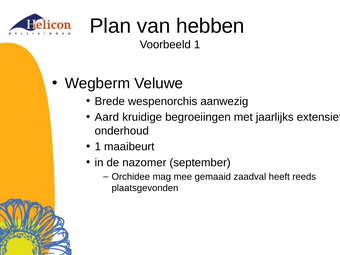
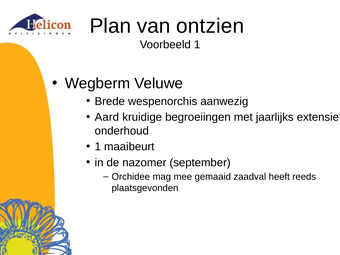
hebben: hebben -> ontzien
